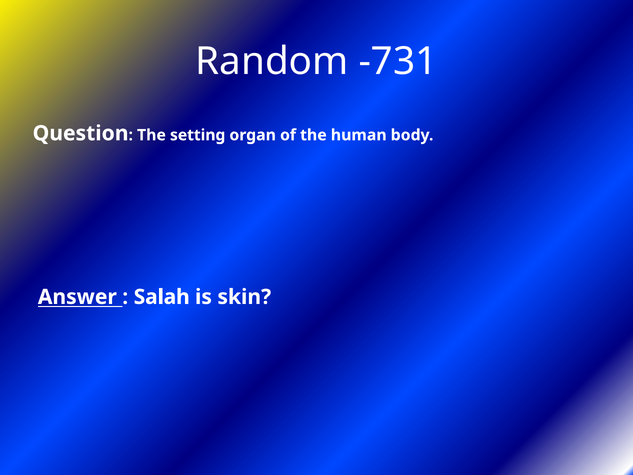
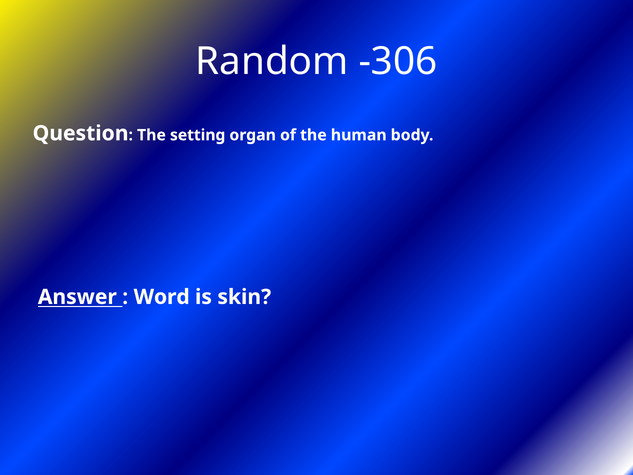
-731: -731 -> -306
Salah: Salah -> Word
